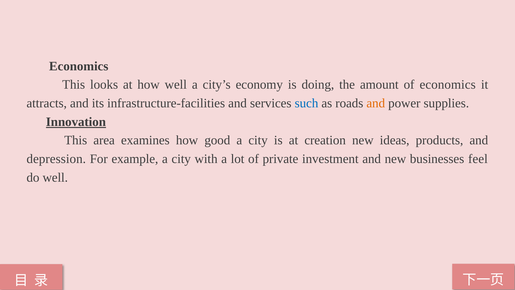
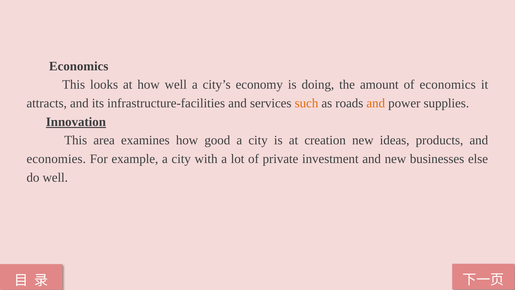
such colour: blue -> orange
depression: depression -> economies
feel: feel -> else
